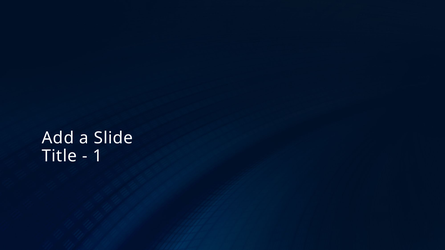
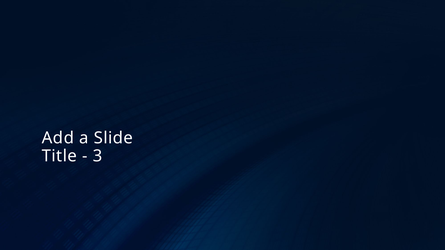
1: 1 -> 3
